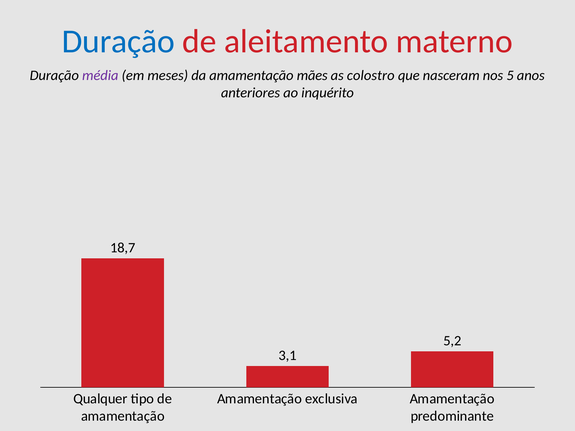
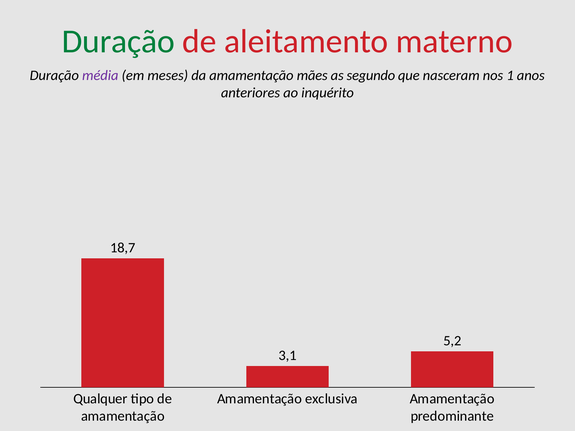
Duração at (118, 41) colour: blue -> green
colostro: colostro -> segundo
5: 5 -> 1
